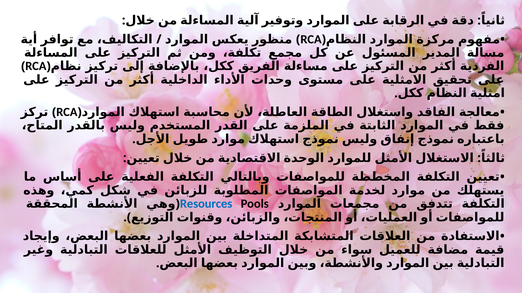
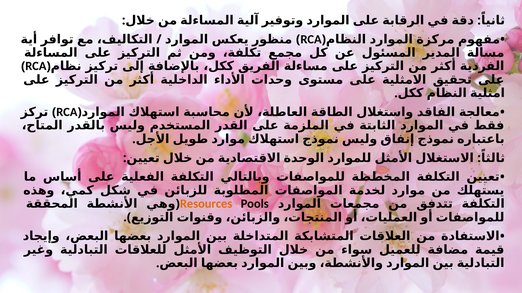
Resources colour: blue -> orange
